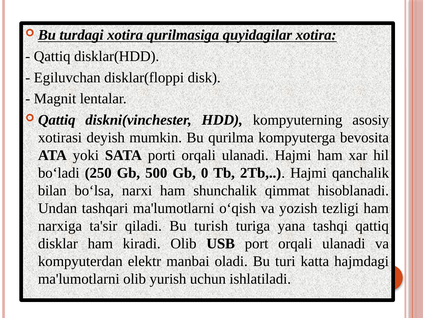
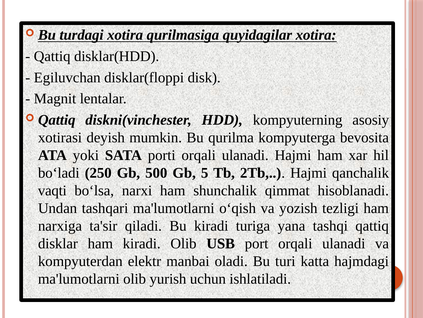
0: 0 -> 5
bilan: bilan -> vaqti
Bu turish: turish -> kiradi
